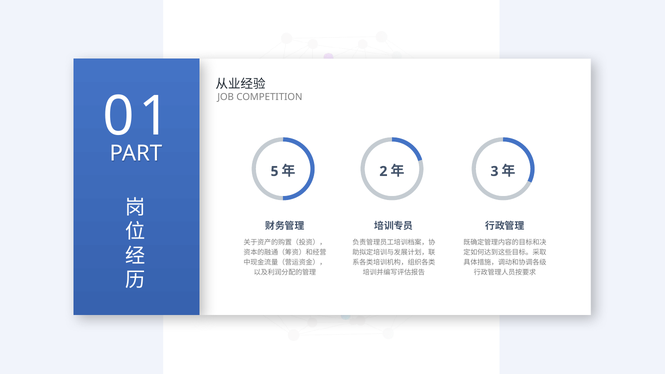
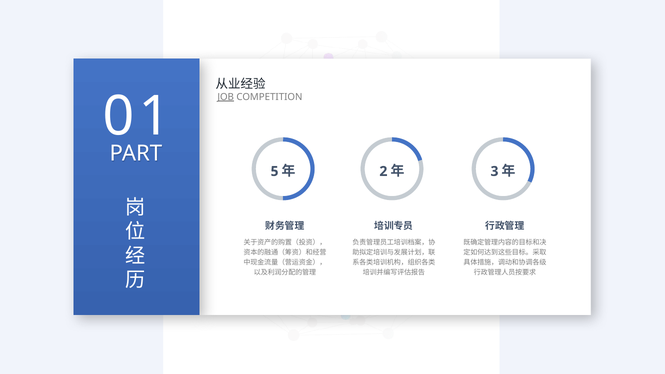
JOB underline: none -> present
